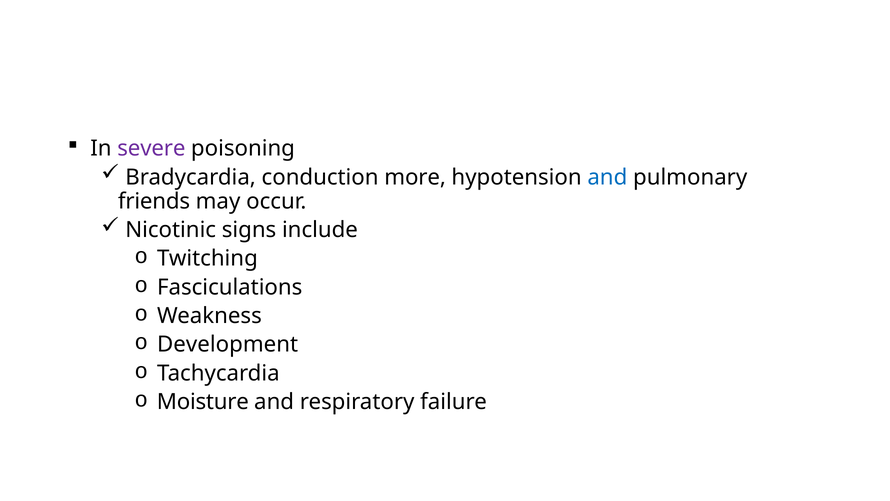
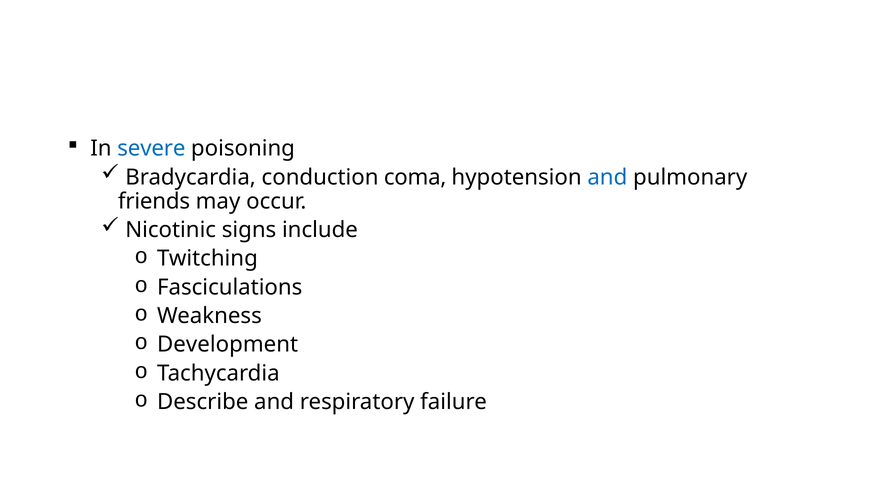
severe colour: purple -> blue
more: more -> coma
Moisture: Moisture -> Describe
